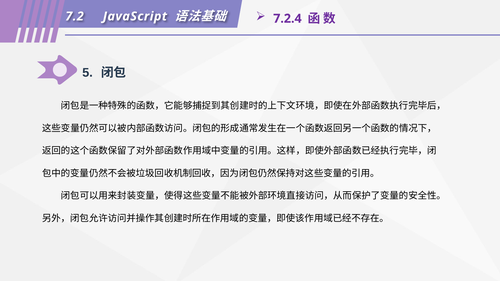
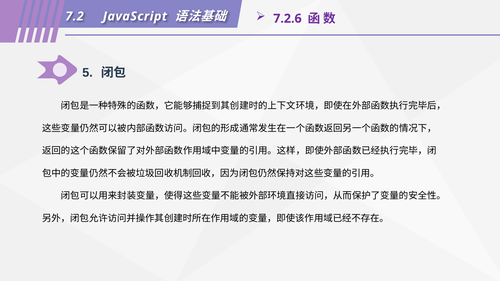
7.2.4: 7.2.4 -> 7.2.6
